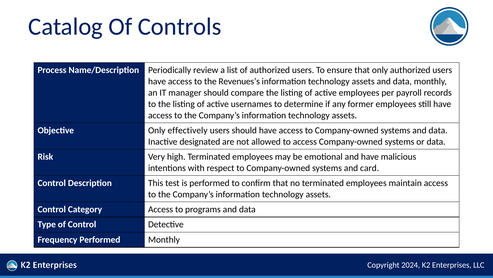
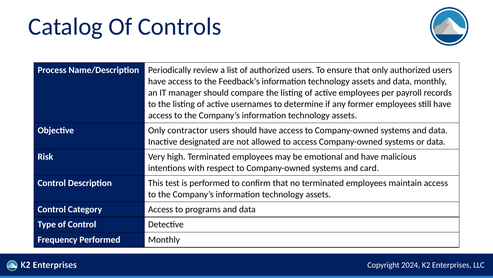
Revenues’s: Revenues’s -> Feedback’s
effectively: effectively -> contractor
